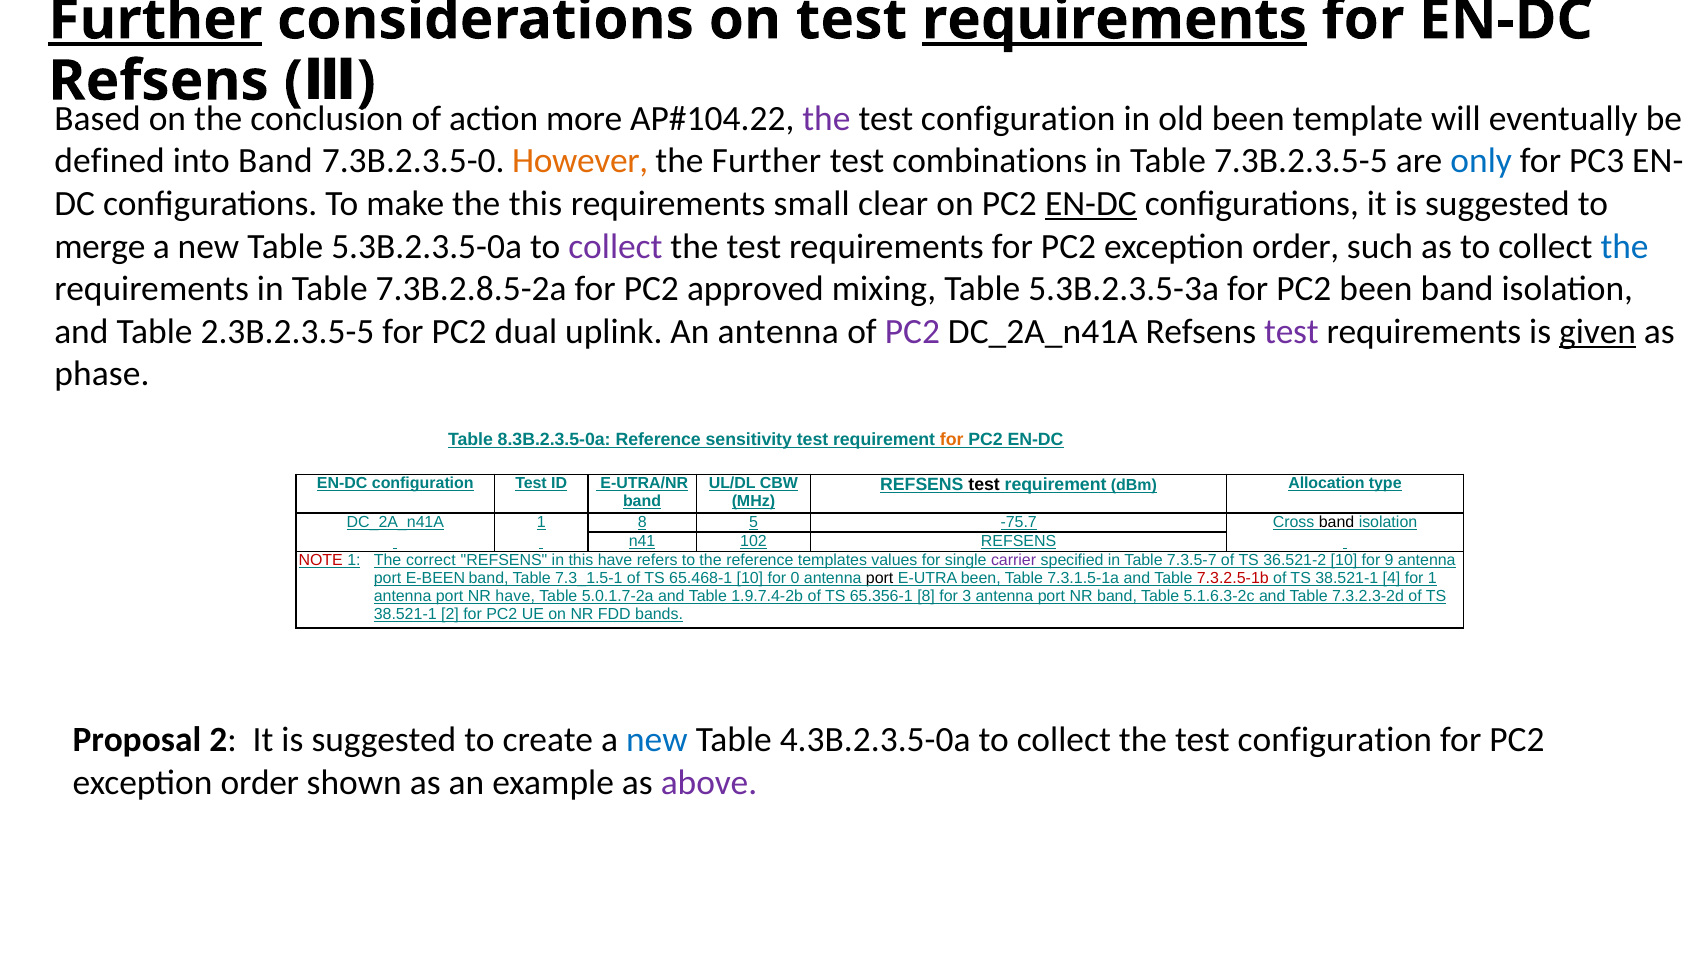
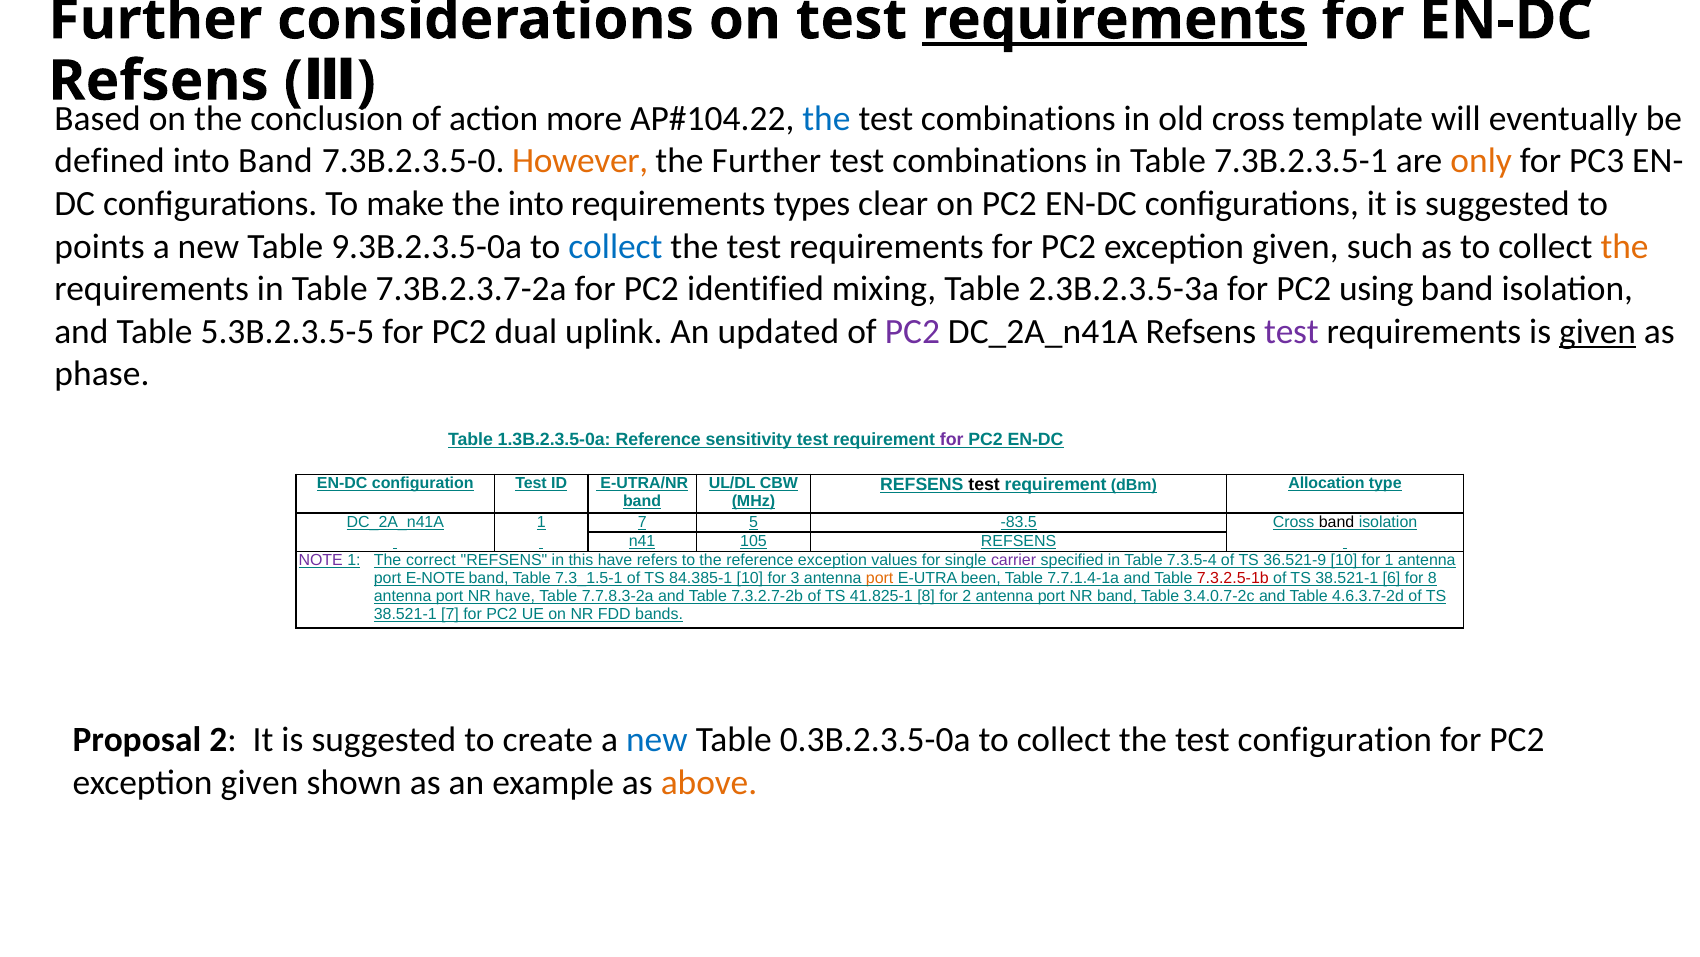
Further at (155, 20) underline: present -> none
the at (826, 119) colour: purple -> blue
configuration at (1018, 119): configuration -> combinations
old been: been -> cross
7.3B.2.3.5-5: 7.3B.2.3.5-5 -> 7.3B.2.3.5-1
only colour: blue -> orange
the this: this -> into
small: small -> types
EN-DC at (1091, 204) underline: present -> none
merge: merge -> points
5.3B.2.3.5-0a: 5.3B.2.3.5-0a -> 9.3B.2.3.5-0a
collect at (615, 246) colour: purple -> blue
order at (1296, 246): order -> given
the at (1625, 246) colour: blue -> orange
7.3B.2.8.5-2a: 7.3B.2.8.5-2a -> 7.3B.2.3.7-2a
approved: approved -> identified
5.3B.2.3.5-3a: 5.3B.2.3.5-3a -> 2.3B.2.3.5-3a
PC2 been: been -> using
2.3B.2.3.5-5: 2.3B.2.3.5-5 -> 5.3B.2.3.5-5
An antenna: antenna -> updated
8.3B.2.3.5-0a: 8.3B.2.3.5-0a -> 1.3B.2.3.5-0a
for at (952, 439) colour: orange -> purple
1 8: 8 -> 7
-75.7: -75.7 -> -83.5
102: 102 -> 105
NOTE colour: red -> purple
reference templates: templates -> exception
7.3.5-7: 7.3.5-7 -> 7.3.5-4
36.521-2: 36.521-2 -> 36.521-9
for 9: 9 -> 1
E-BEEN: E-BEEN -> E-NOTE
65.468-1: 65.468-1 -> 84.385-1
0: 0 -> 3
port at (880, 578) colour: black -> orange
7.3.1.5-1a: 7.3.1.5-1a -> 7.7.1.4-1a
4: 4 -> 6
for 1: 1 -> 8
5.0.1.7-2a: 5.0.1.7-2a -> 7.7.8.3-2a
1.9.7.4-2b: 1.9.7.4-2b -> 7.3.2.7-2b
65.356-1: 65.356-1 -> 41.825-1
for 3: 3 -> 2
5.1.6.3-2c: 5.1.6.3-2c -> 3.4.0.7-2c
7.3.2.3-2d: 7.3.2.3-2d -> 4.6.3.7-2d
38.521-1 2: 2 -> 7
4.3B.2.3.5-0a: 4.3B.2.3.5-0a -> 0.3B.2.3.5-0a
order at (260, 782): order -> given
above colour: purple -> orange
